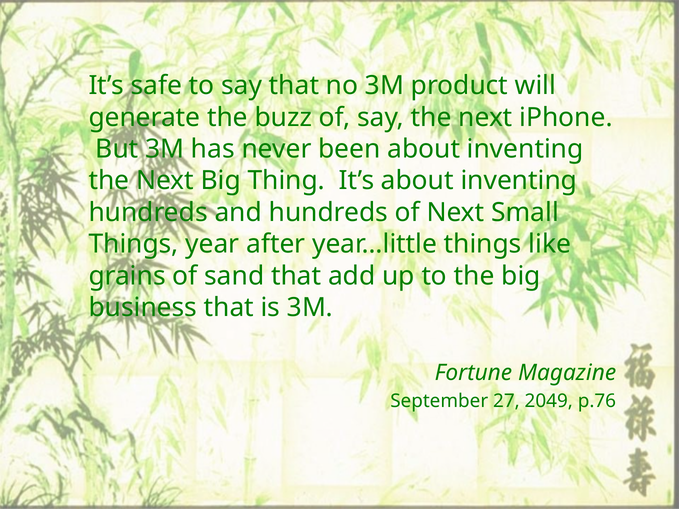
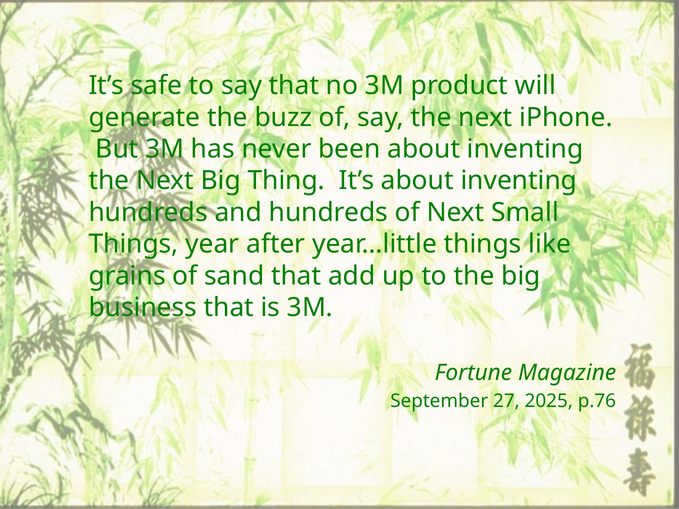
2049: 2049 -> 2025
